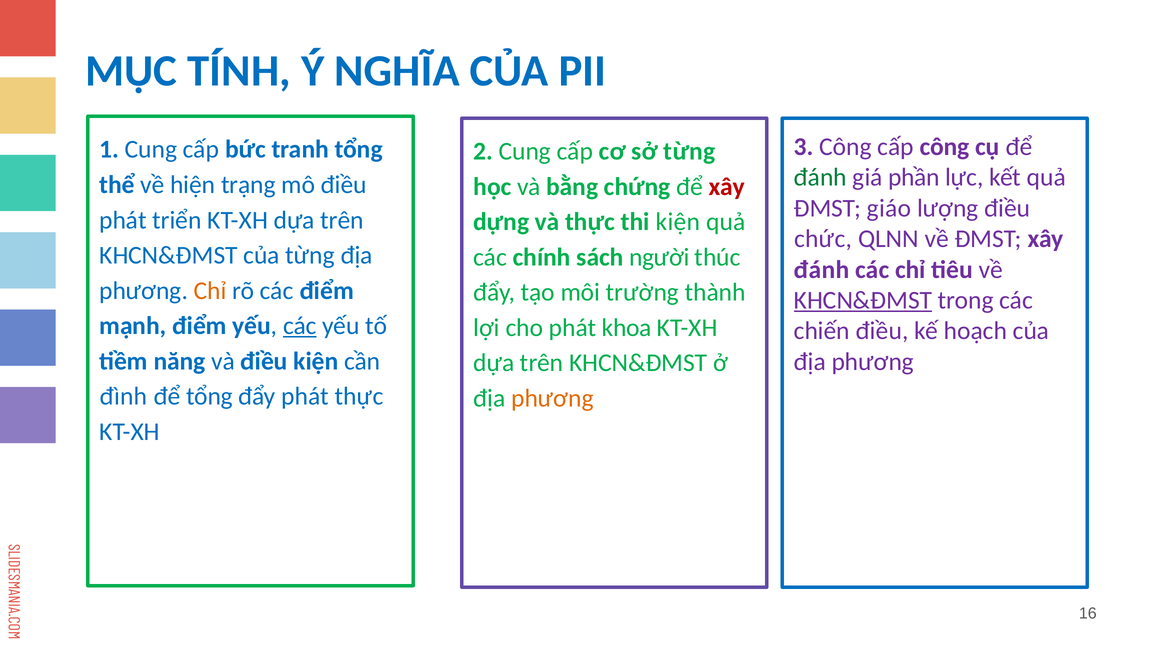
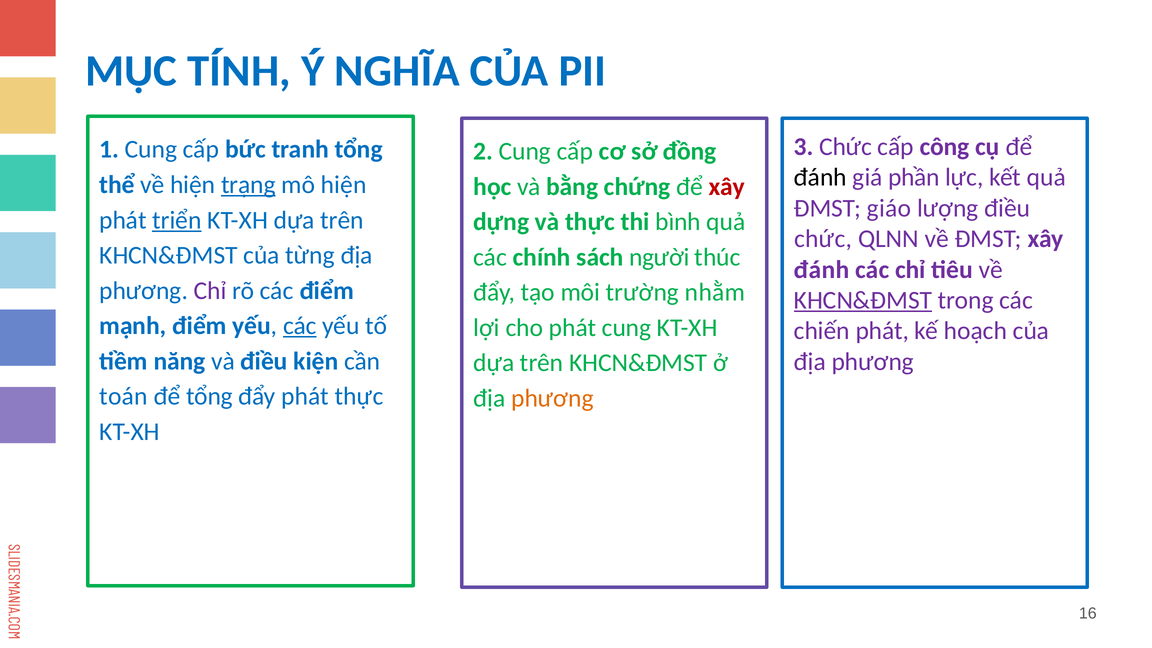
3 Công: Công -> Chức
sở từng: từng -> đồng
đánh at (820, 177) colour: green -> black
trạng underline: none -> present
mô điều: điều -> hiện
triển underline: none -> present
thi kiện: kiện -> bình
Chỉ at (210, 291) colour: orange -> purple
thành: thành -> nhằm
phát khoa: khoa -> cung
chiến điều: điều -> phát
đình: đình -> toán
